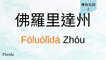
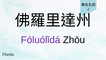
Fóluólǐdá colour: orange -> purple
